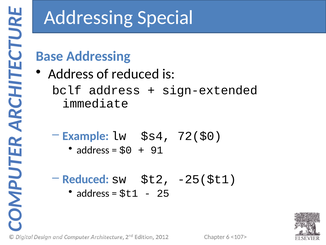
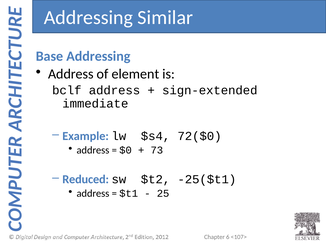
Special: Special -> Similar
of reduced: reduced -> element
91: 91 -> 73
